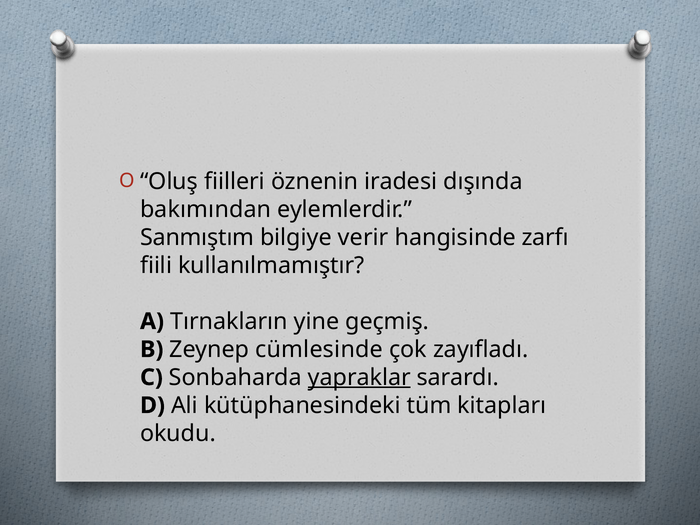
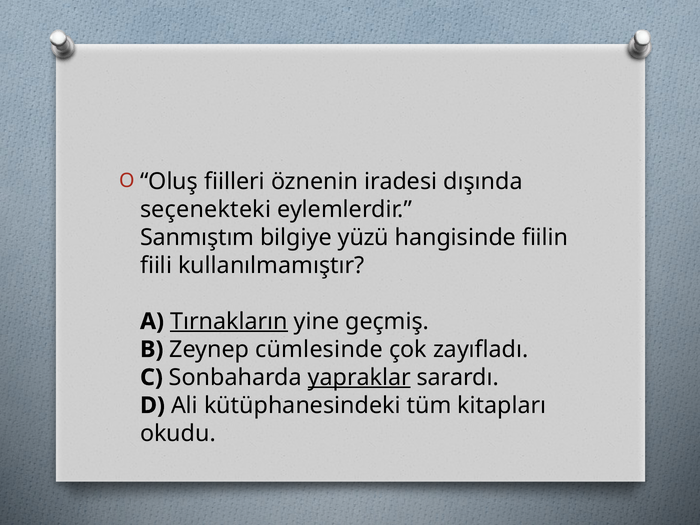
bakımından: bakımından -> seçenekteki
verir: verir -> yüzü
zarfı: zarfı -> fiilin
Tırnakların underline: none -> present
